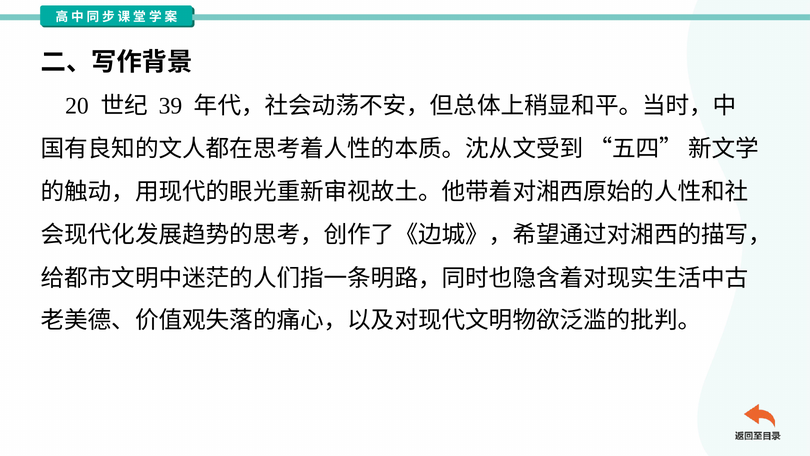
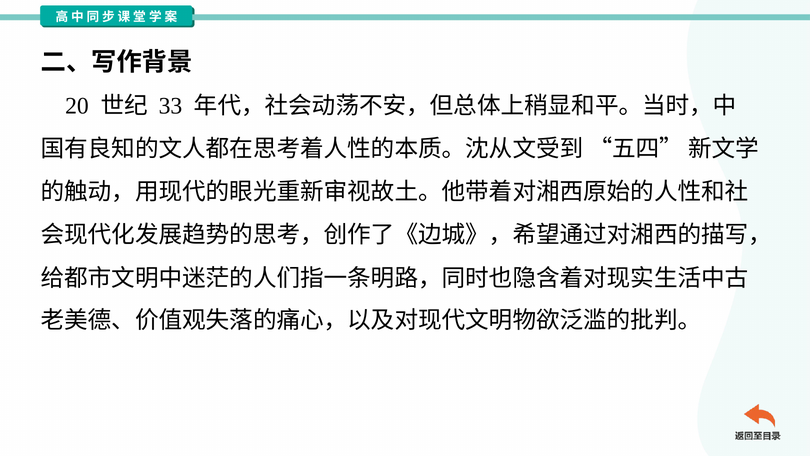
39: 39 -> 33
